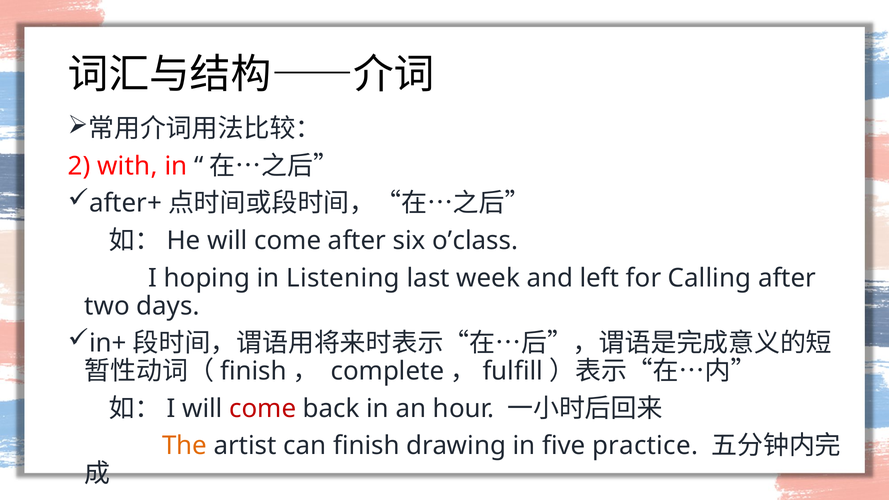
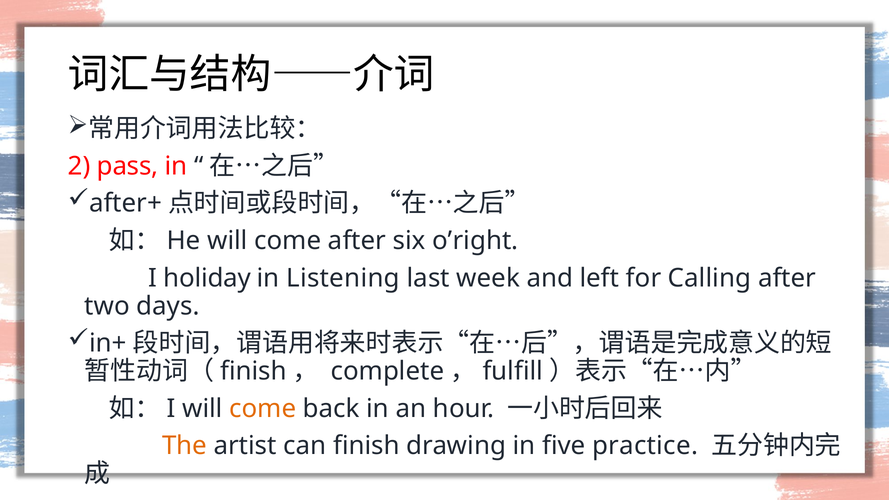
with: with -> pass
o’class: o’class -> o’right
hoping: hoping -> holiday
come at (263, 409) colour: red -> orange
